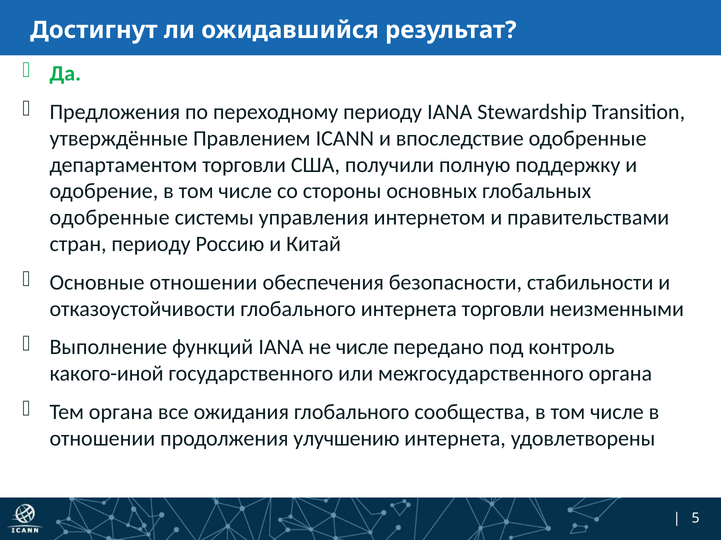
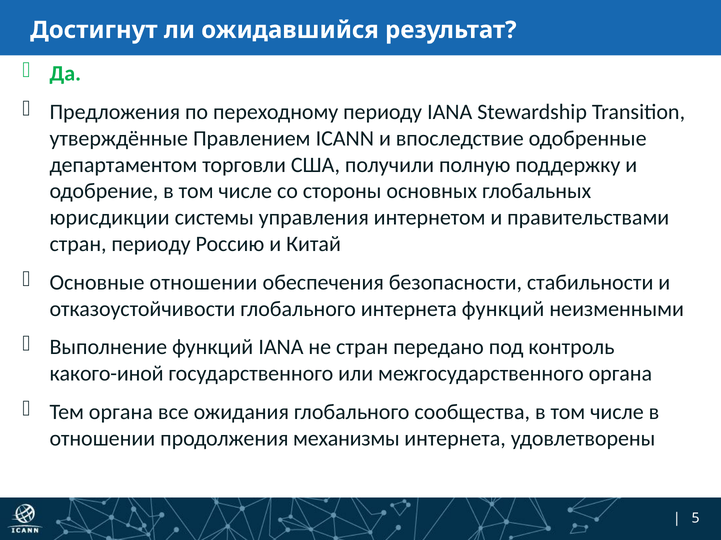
одобренные at (110, 218): одобренные -> юрисдикции
интернета торговли: торговли -> функций
не числе: числе -> стран
улучшению: улучшению -> механизмы
